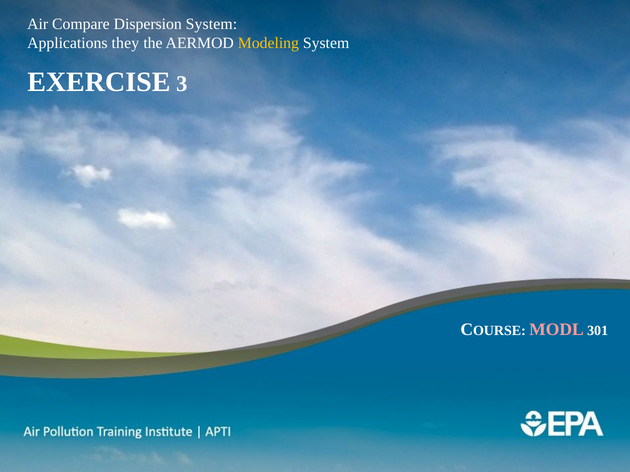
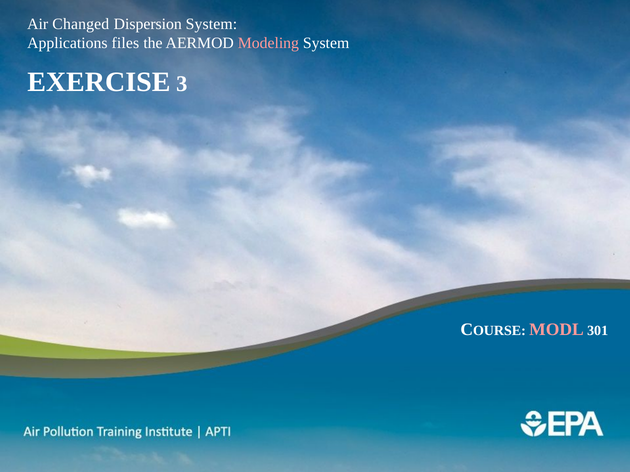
Compare: Compare -> Changed
they: they -> files
Modeling colour: yellow -> pink
